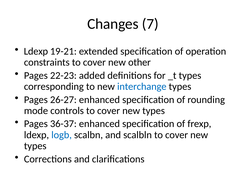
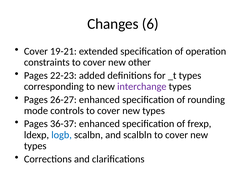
7: 7 -> 6
Ldexp at (36, 51): Ldexp -> Cover
interchange colour: blue -> purple
